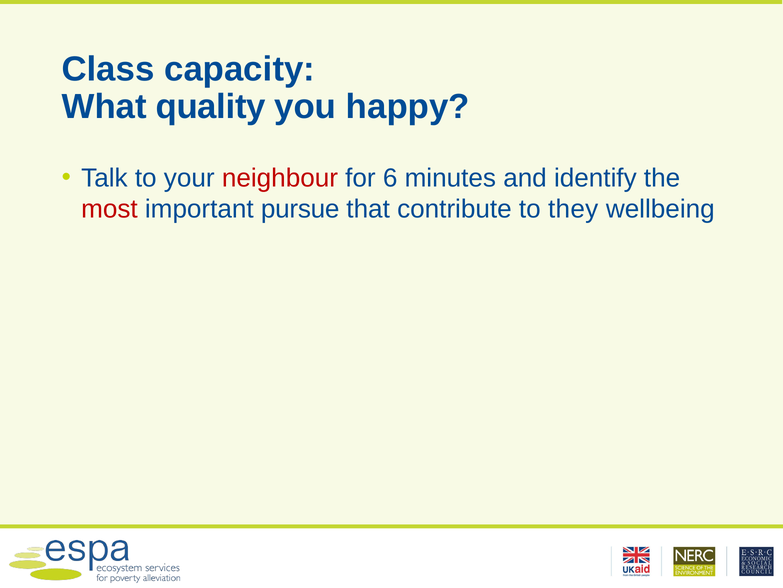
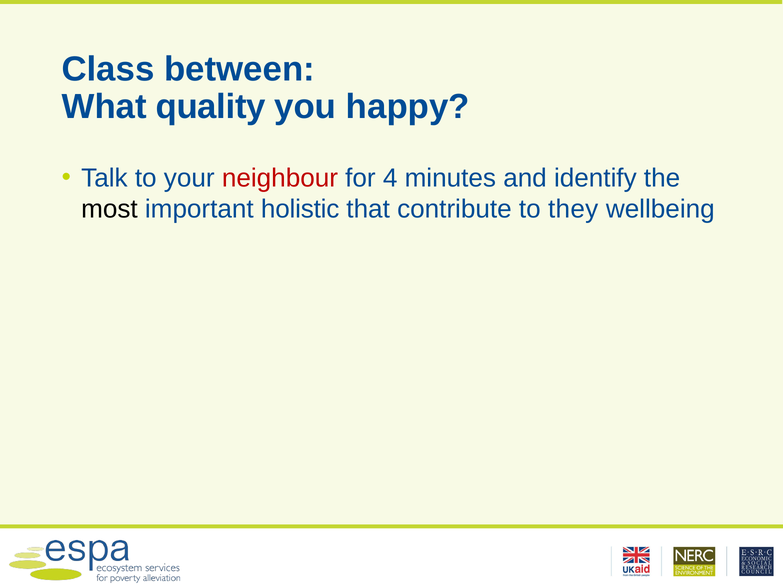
capacity: capacity -> between
6: 6 -> 4
most colour: red -> black
pursue: pursue -> holistic
